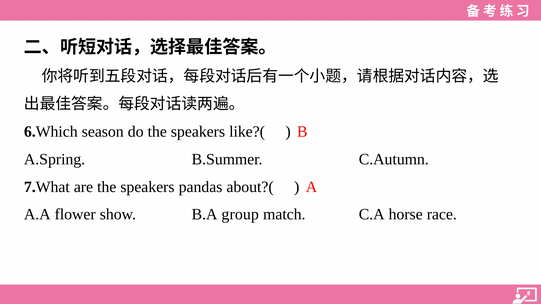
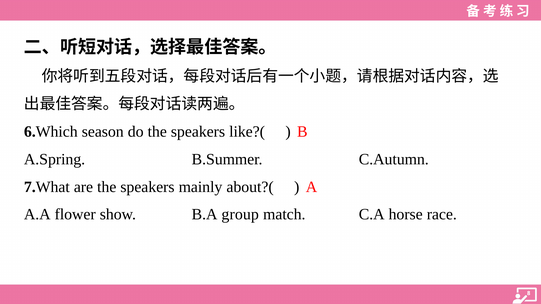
pandas: pandas -> mainly
